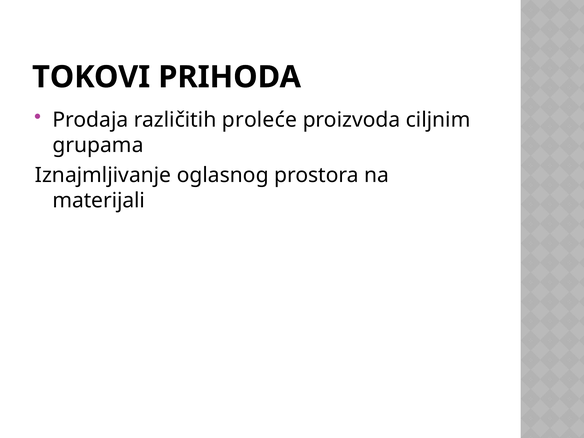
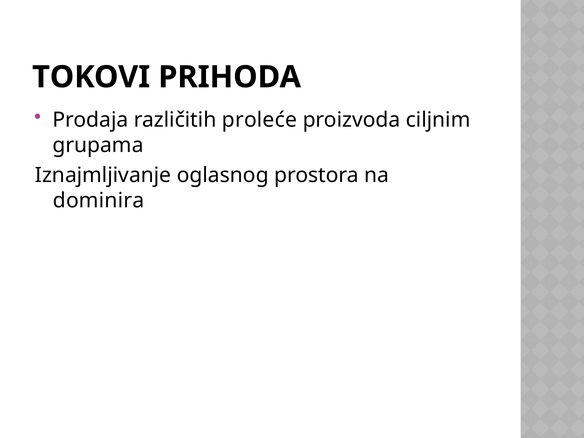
materijali: materijali -> dominira
